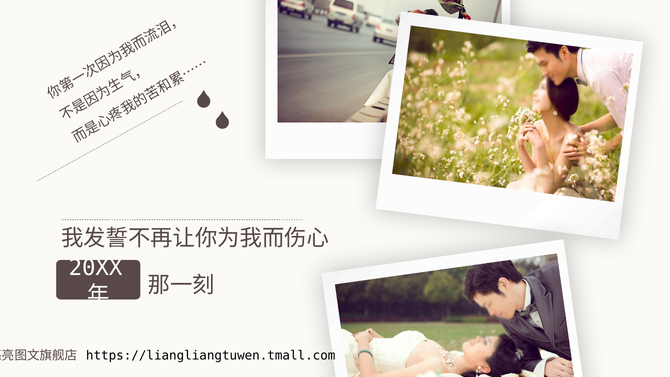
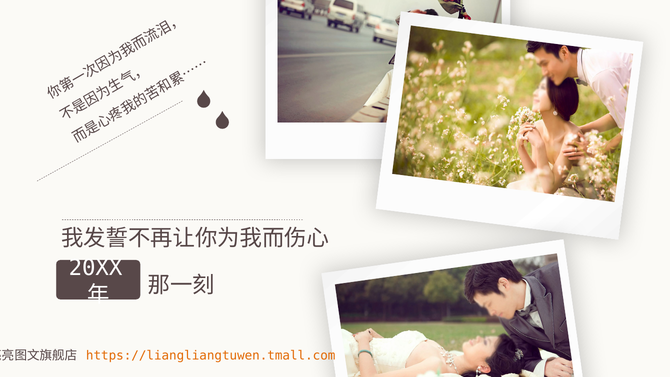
https://liangliangtuwen.tmall.com colour: black -> orange
